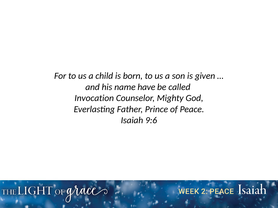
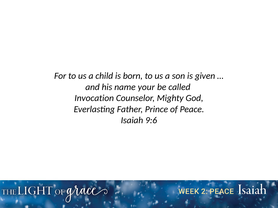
have: have -> your
